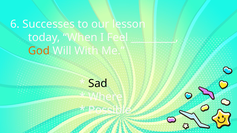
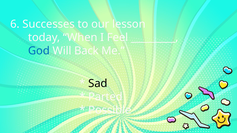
God colour: orange -> blue
With: With -> Back
Where: Where -> Parted
